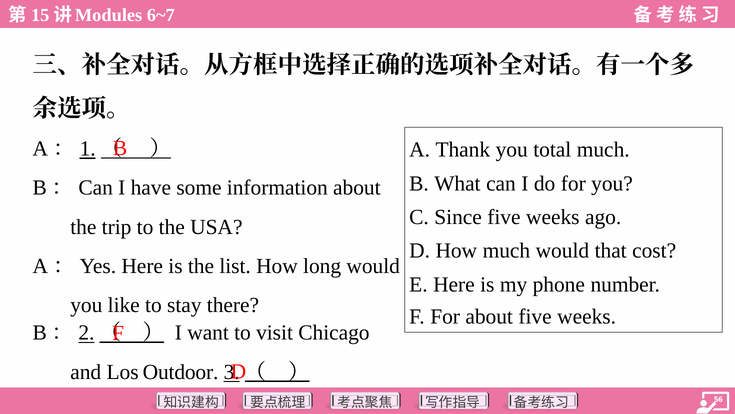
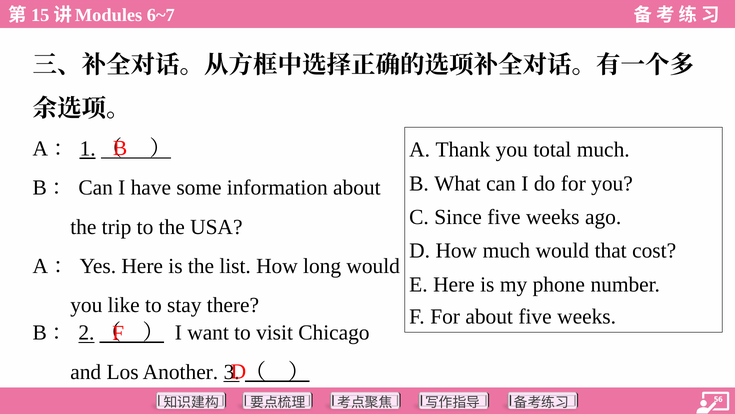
Outdoor: Outdoor -> Another
